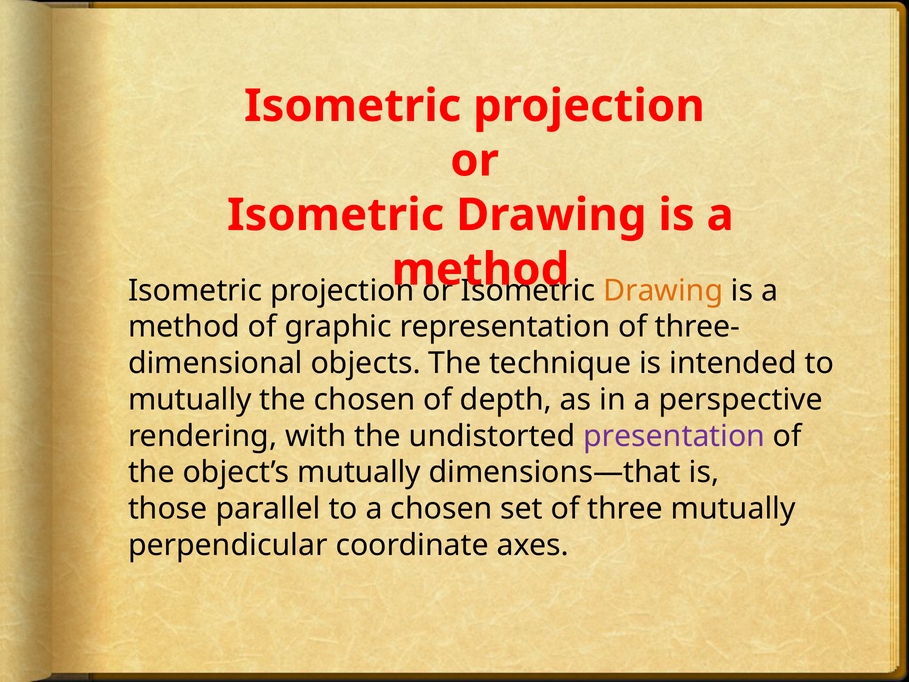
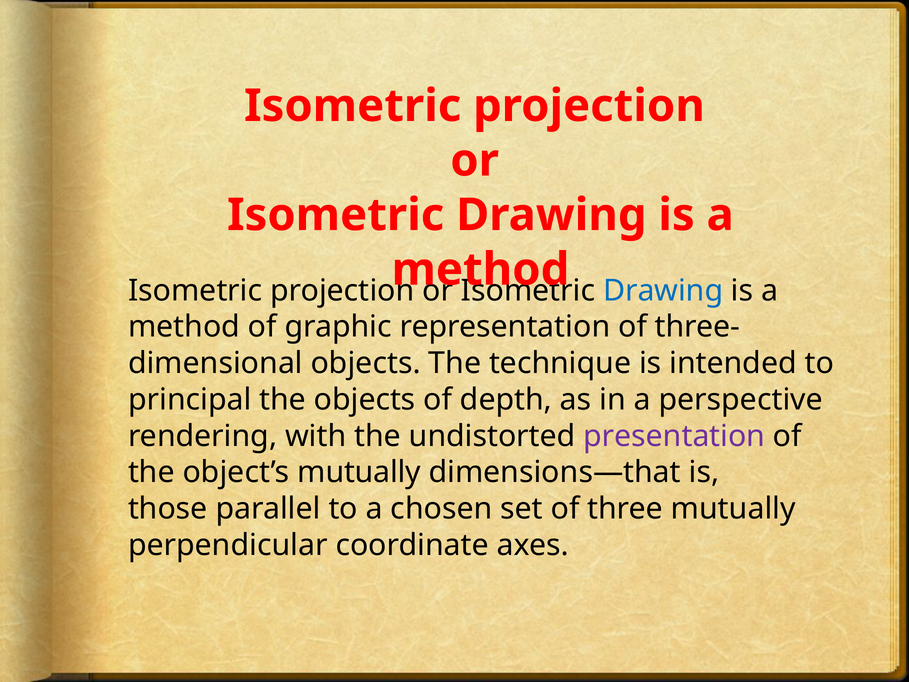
Drawing at (663, 290) colour: orange -> blue
mutually at (190, 400): mutually -> principal
the chosen: chosen -> objects
